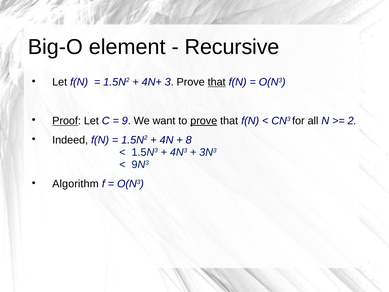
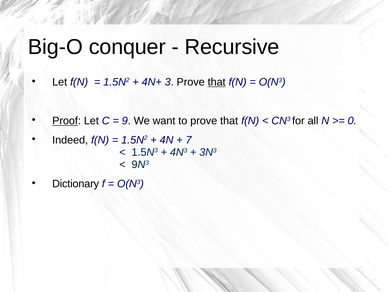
element: element -> conquer
prove at (204, 121) underline: present -> none
2: 2 -> 0
8: 8 -> 7
Algorithm: Algorithm -> Dictionary
